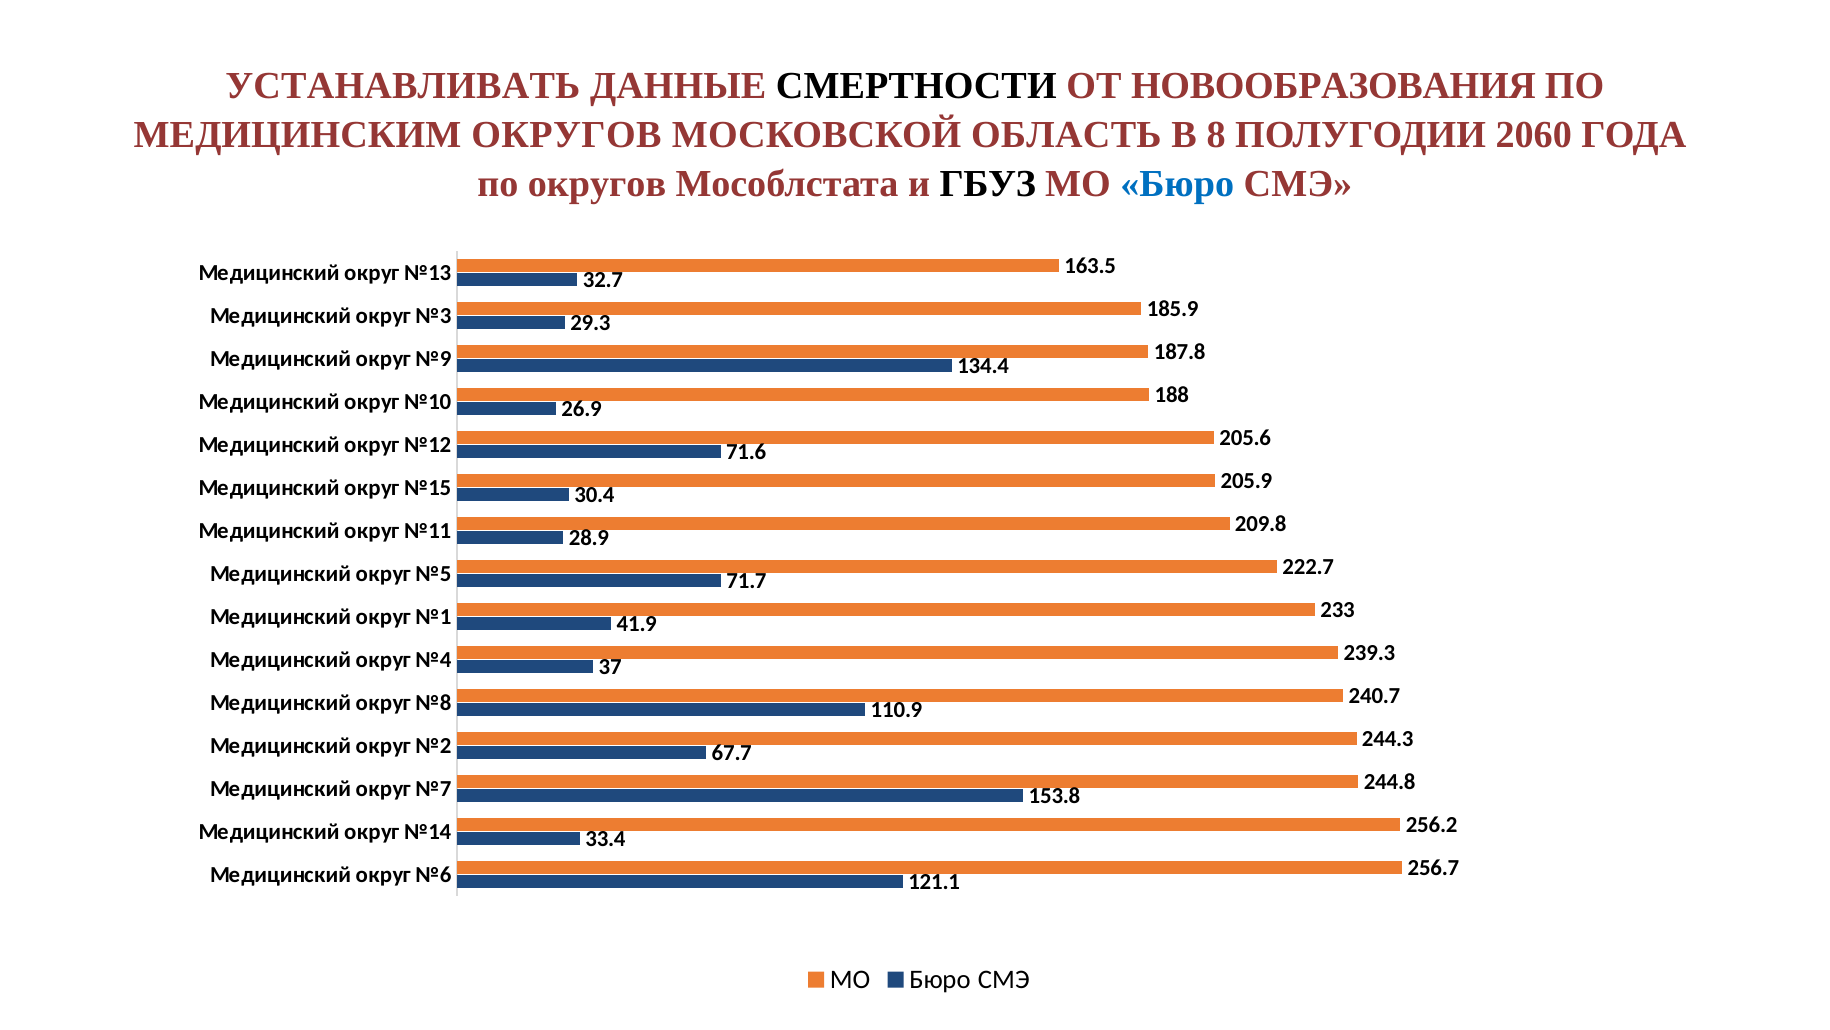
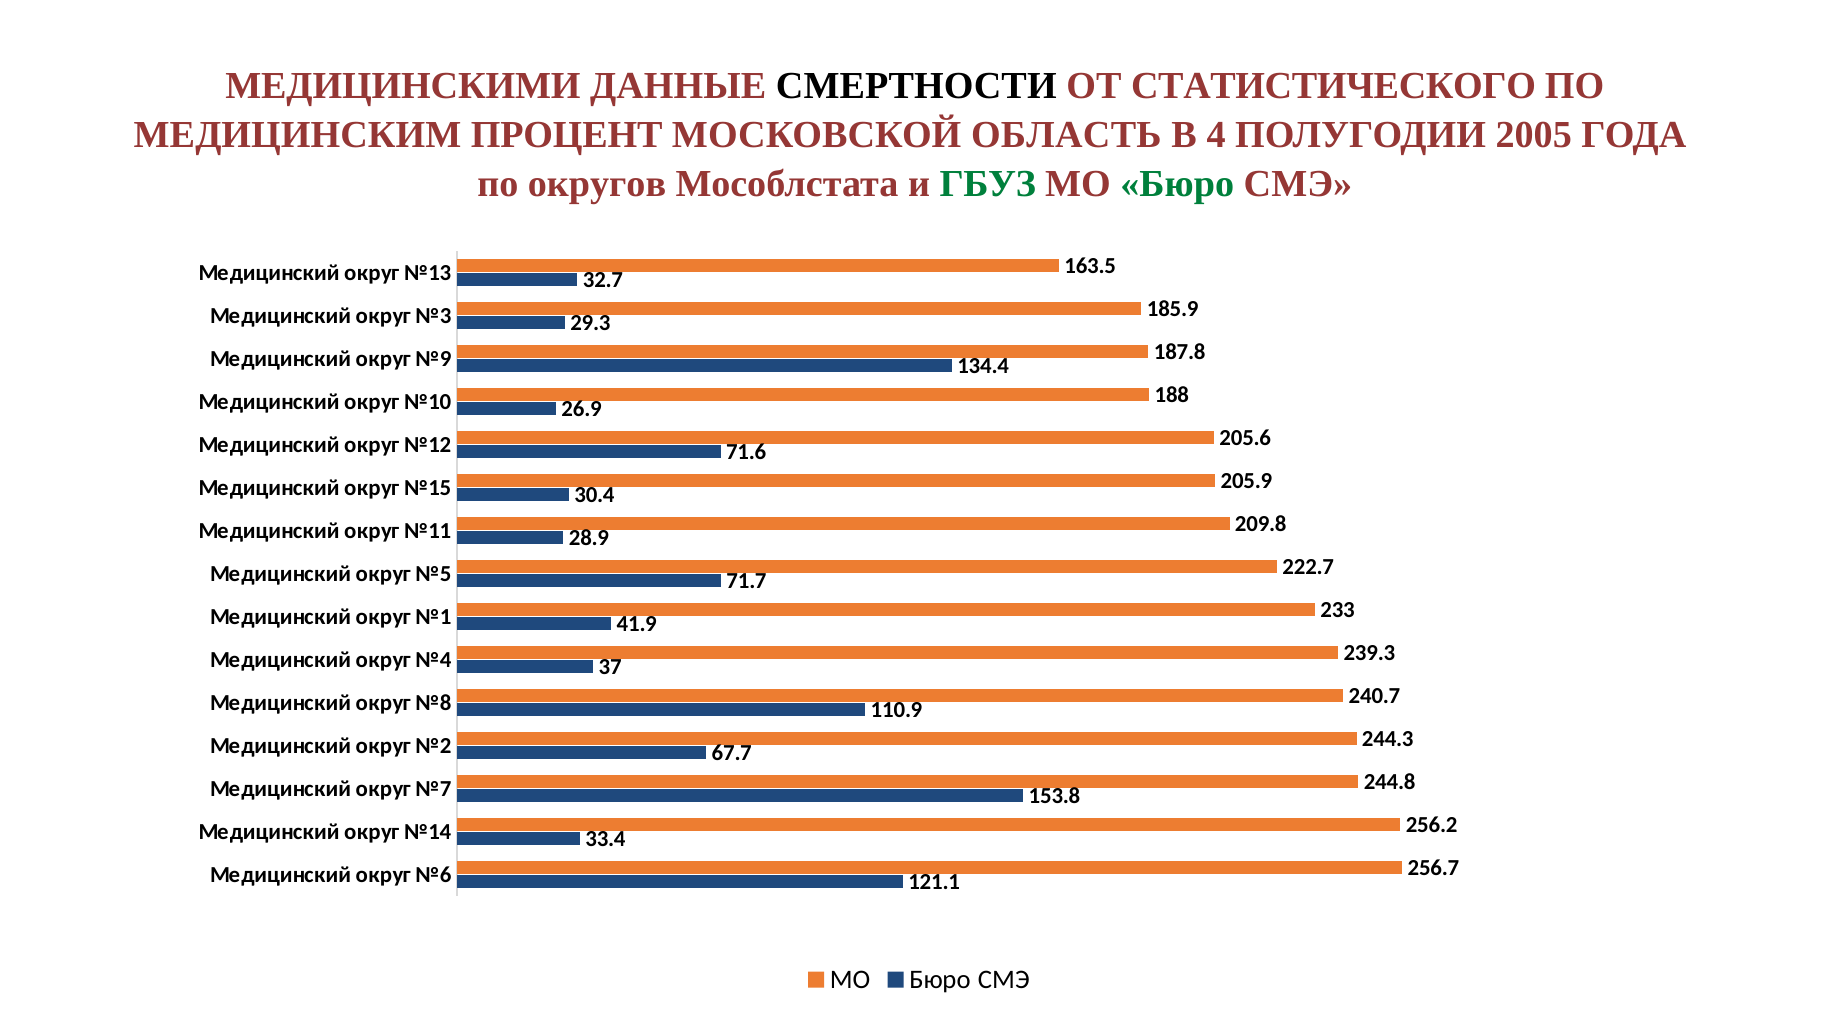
УСТАНАВЛИВАТЬ: УСТАНАВЛИВАТЬ -> МЕДИЦИНСКИМИ
НОВООБРАЗОВАНИЯ: НОВООБРАЗОВАНИЯ -> СТАТИСТИЧЕСКОГО
МЕДИЦИНСКИМ ОКРУГОВ: ОКРУГОВ -> ПРОЦЕНТ
8: 8 -> 4
2060: 2060 -> 2005
ГБУЗ colour: black -> green
Бюро at (1177, 183) colour: blue -> green
